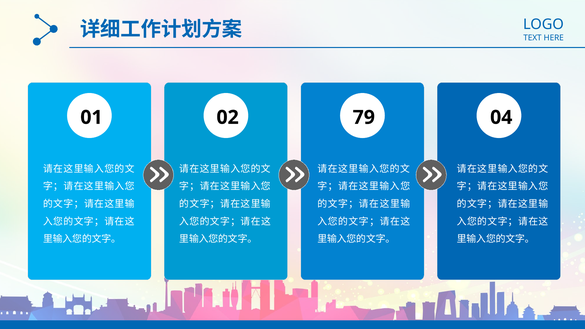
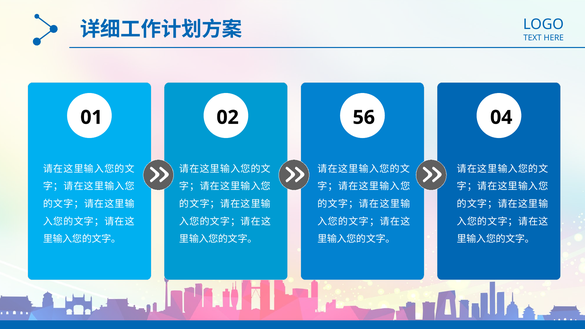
79: 79 -> 56
